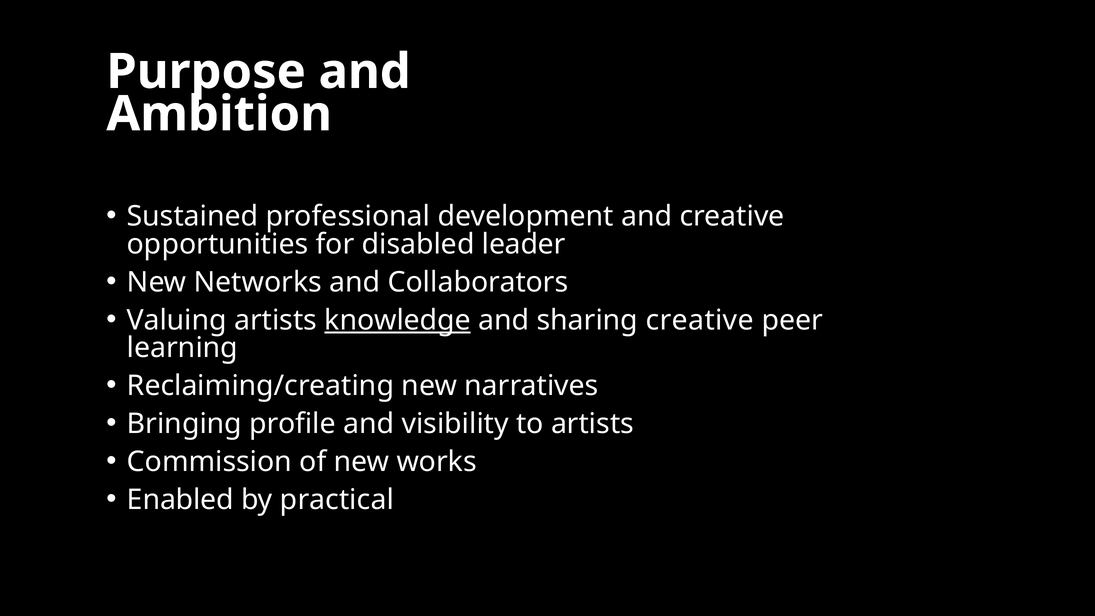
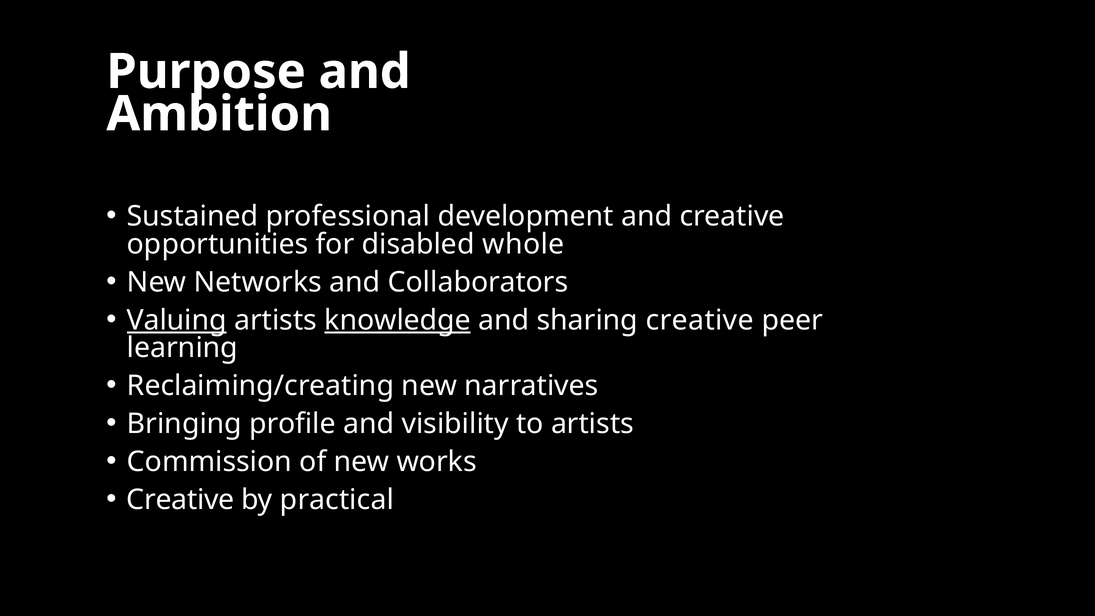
leader: leader -> whole
Valuing underline: none -> present
Enabled at (180, 500): Enabled -> Creative
